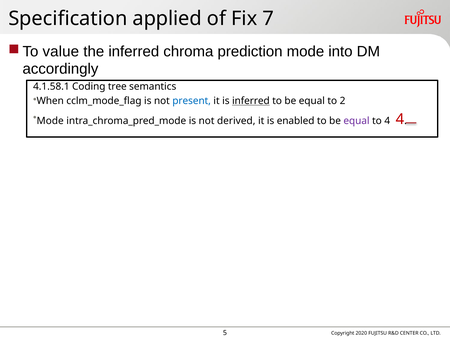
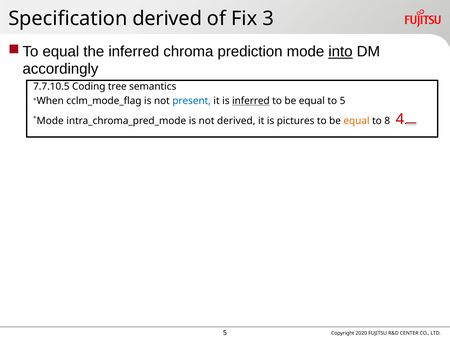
Specification applied: applied -> derived
7: 7 -> 3
value at (61, 52): value -> equal
into underline: none -> present
4.1.58.1: 4.1.58.1 -> 7.7.10.5
to 2: 2 -> 5
enabled: enabled -> pictures
equal at (357, 121) colour: purple -> orange
to 4: 4 -> 8
